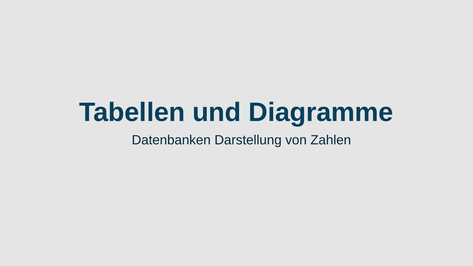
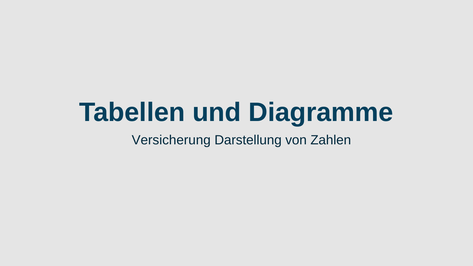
Datenbanken: Datenbanken -> Versicherung
